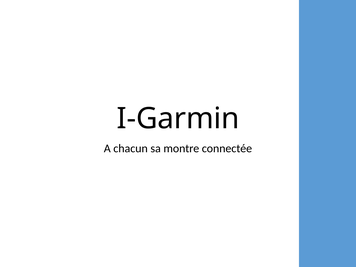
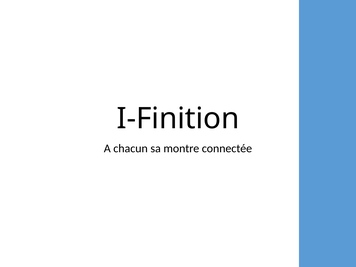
I-Garmin: I-Garmin -> I-Finition
